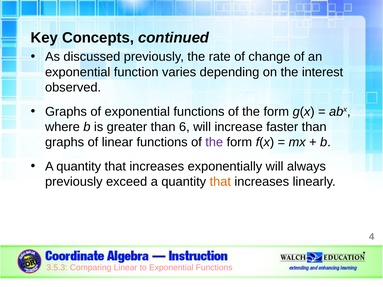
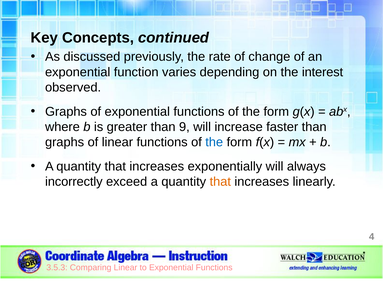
6: 6 -> 9
the at (214, 142) colour: purple -> blue
previously at (74, 182): previously -> incorrectly
